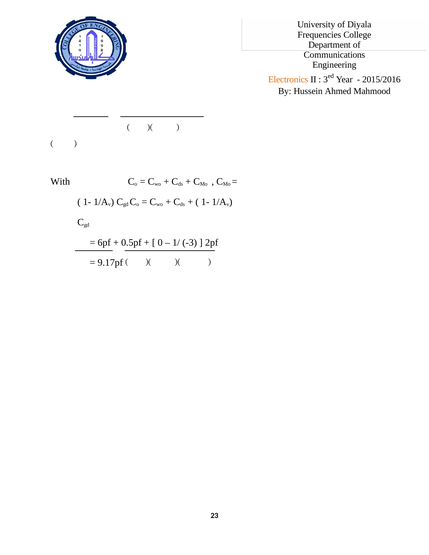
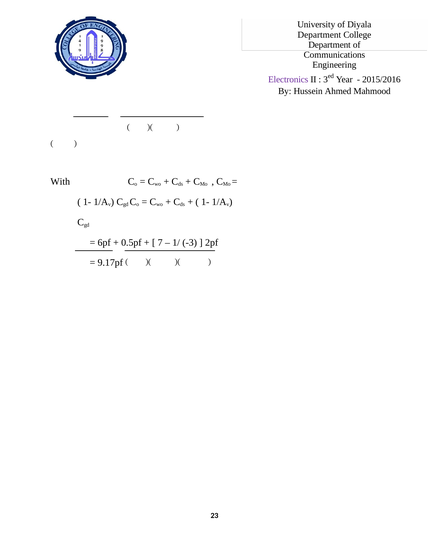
Frequencies at (319, 35): Frequencies -> Department
Electronics colour: orange -> purple
0: 0 -> 7
